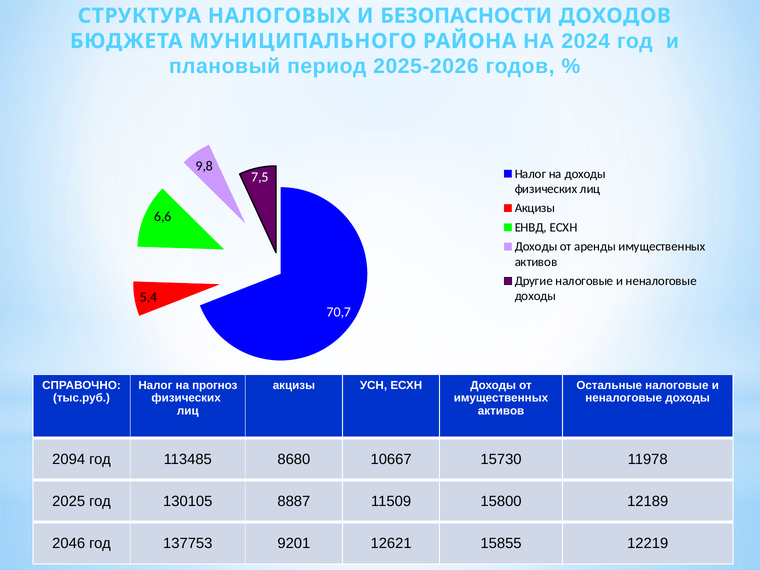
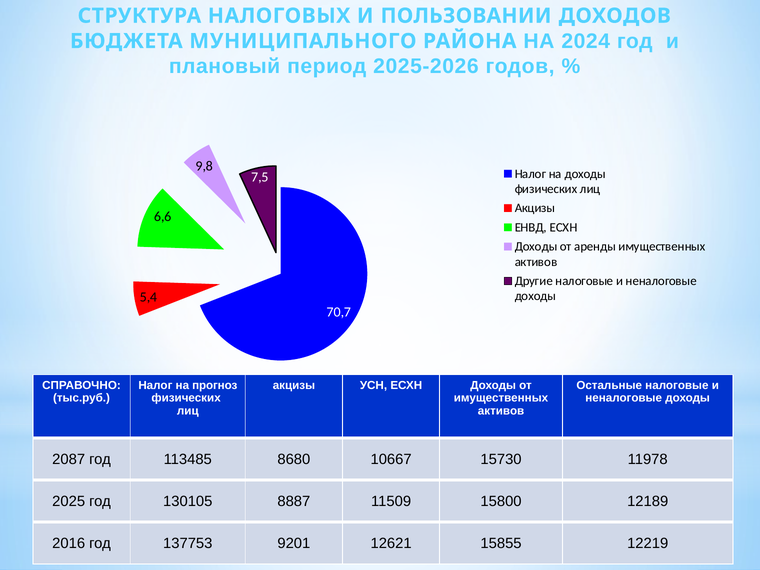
БЕЗОПАСНОСТИ: БЕЗОПАСНОСТИ -> ПОЛЬЗОВАНИИ
2094: 2094 -> 2087
2046: 2046 -> 2016
